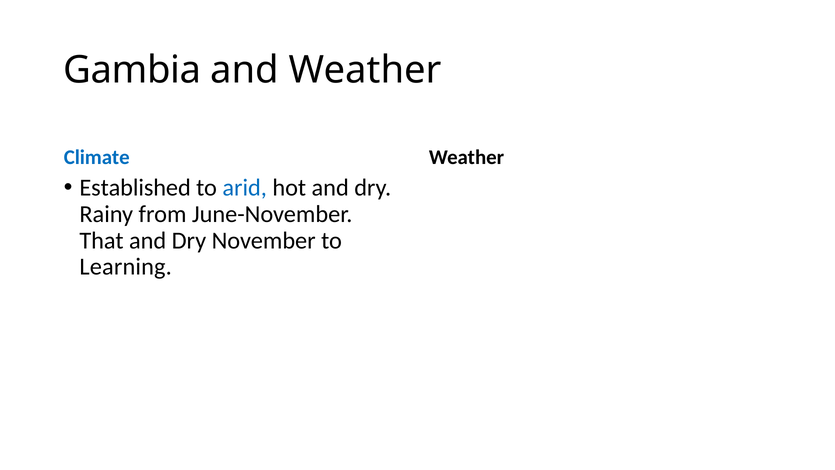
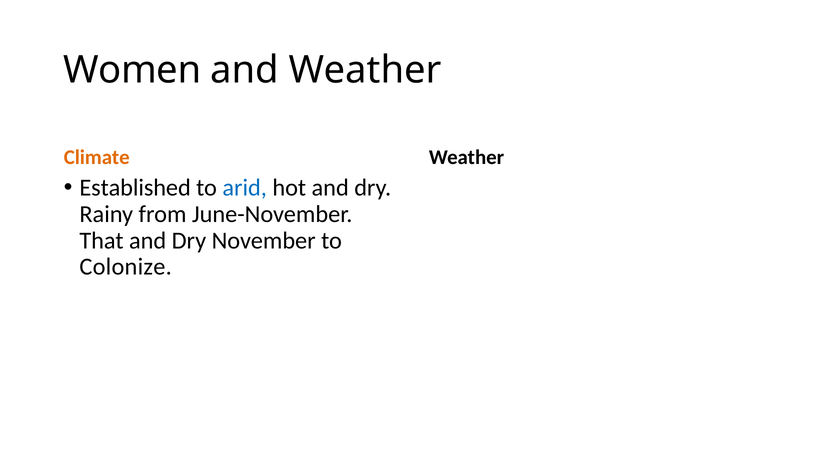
Gambia: Gambia -> Women
Climate colour: blue -> orange
Learning: Learning -> Colonize
